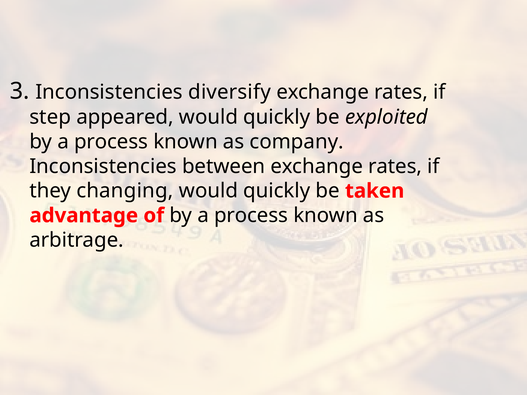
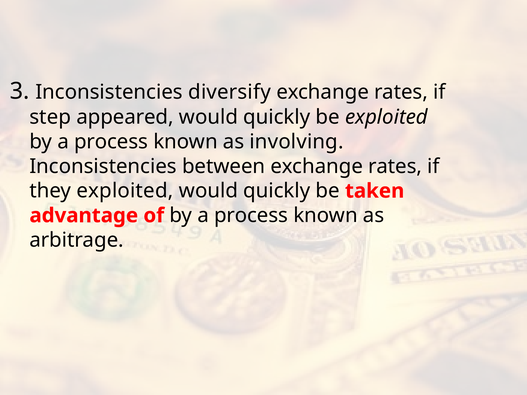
company: company -> involving
they changing: changing -> exploited
